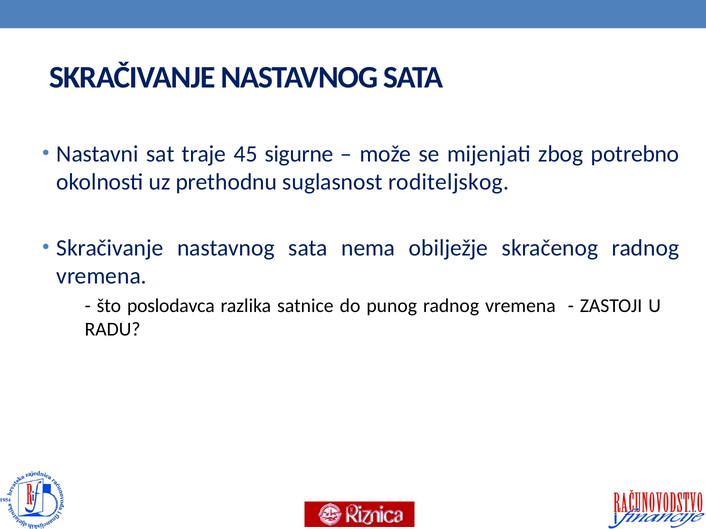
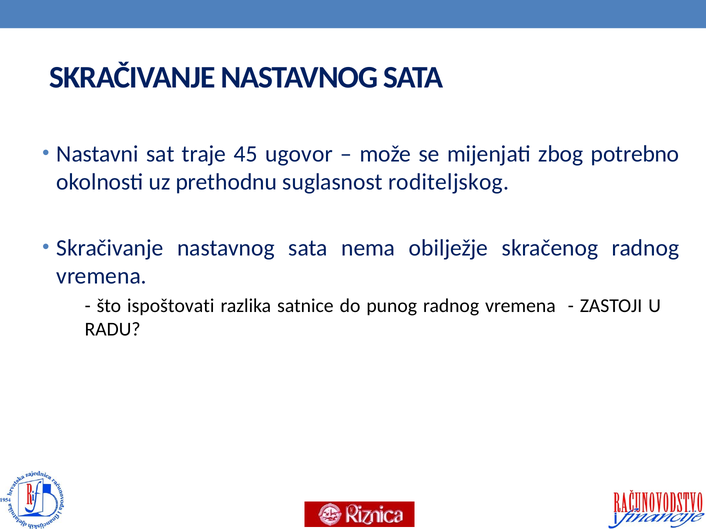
sigurne: sigurne -> ugovor
poslodavca: poslodavca -> ispoštovati
